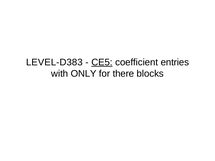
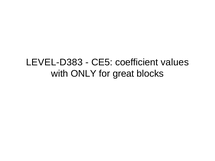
CE5 underline: present -> none
entries: entries -> values
there: there -> great
